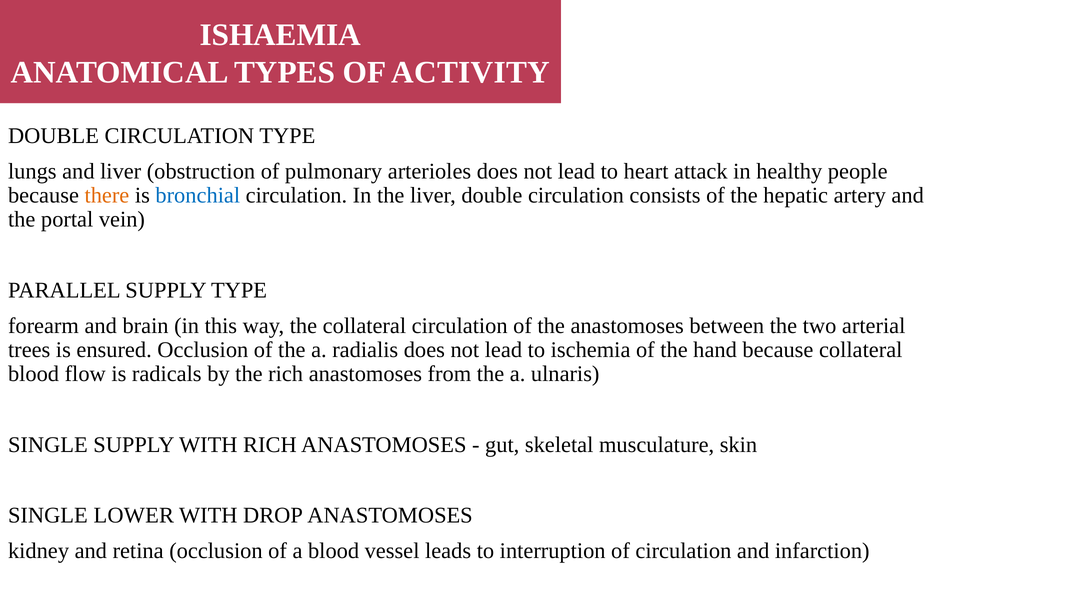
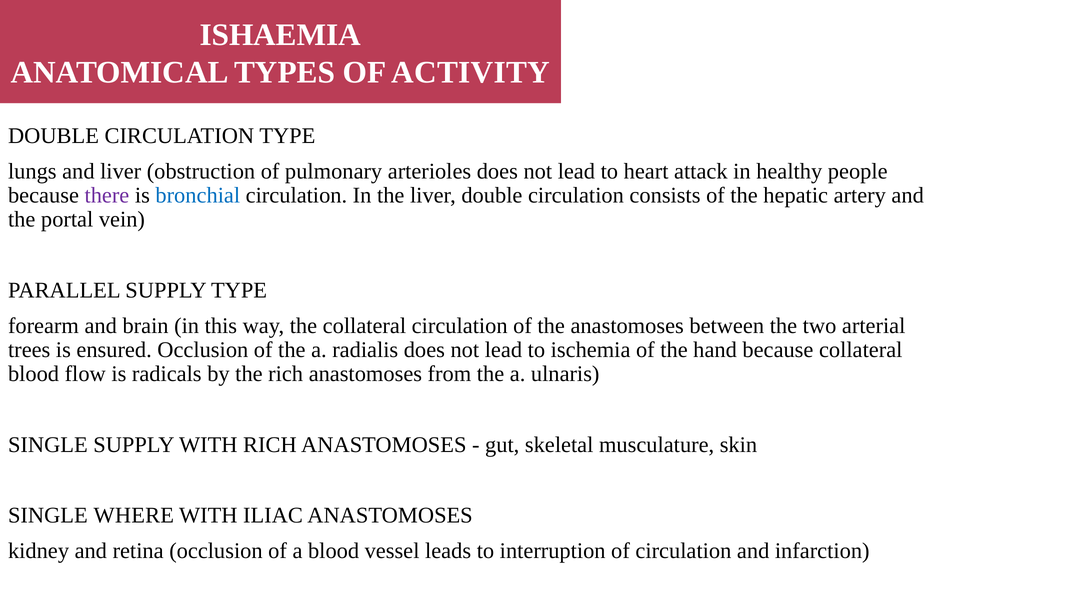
there colour: orange -> purple
LOWER: LOWER -> WHERE
DROP: DROP -> ILIAC
